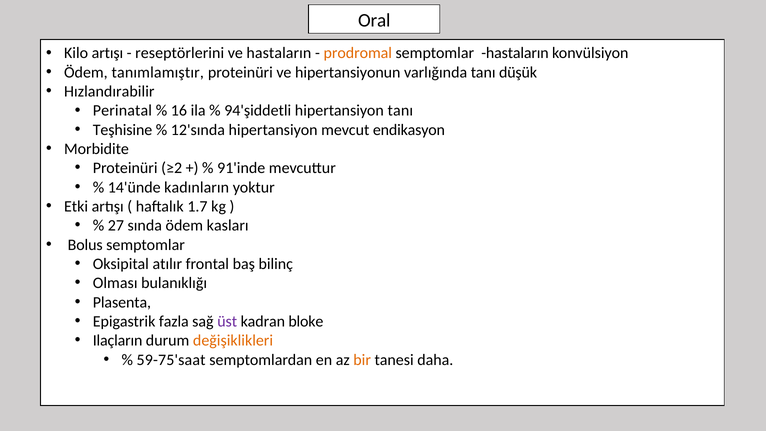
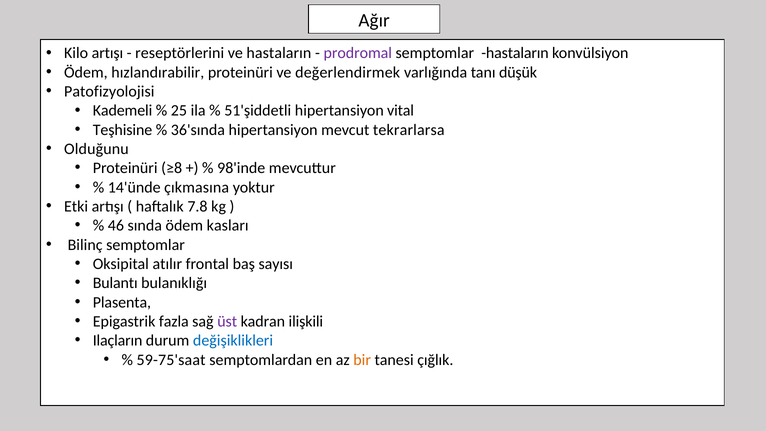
Oral: Oral -> Ağır
prodromal colour: orange -> purple
tanımlamıştır: tanımlamıştır -> hızlandırabilir
hipertansiyonun: hipertansiyonun -> değerlendirmek
Hızlandırabilir: Hızlandırabilir -> Patofizyolojisi
Perinatal: Perinatal -> Kademeli
16: 16 -> 25
94'şiddetli: 94'şiddetli -> 51'şiddetli
hipertansiyon tanı: tanı -> vital
12'sında: 12'sında -> 36'sında
endikasyon: endikasyon -> tekrarlarsa
Morbidite: Morbidite -> Olduğunu
≥2: ≥2 -> ≥8
91'inde: 91'inde -> 98'inde
kadınların: kadınların -> çıkmasına
1.7: 1.7 -> 7.8
27: 27 -> 46
Bolus: Bolus -> Bilinç
bilinç: bilinç -> sayısı
Olması: Olması -> Bulantı
bloke: bloke -> ilişkili
değişiklikleri colour: orange -> blue
daha: daha -> çığlık
